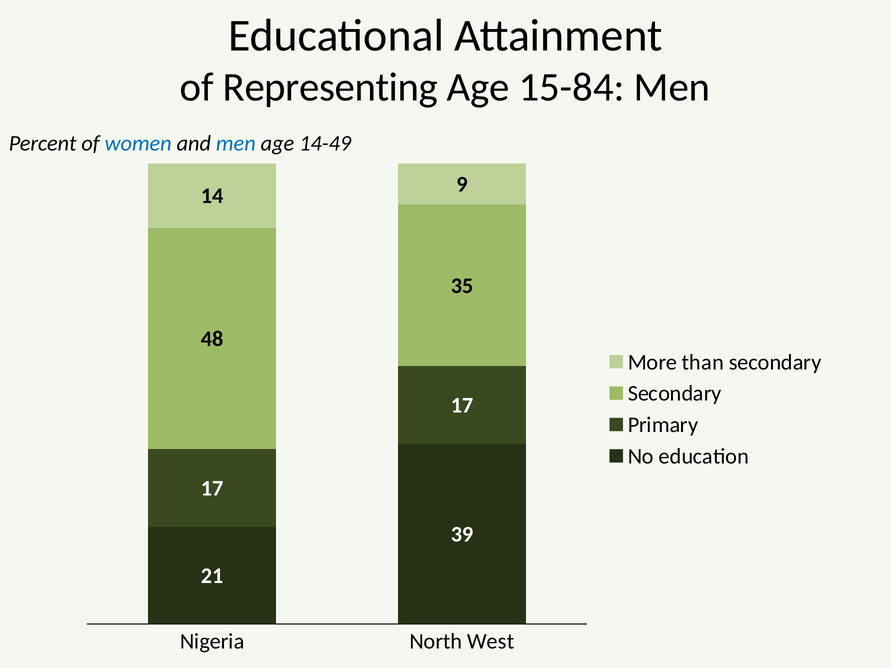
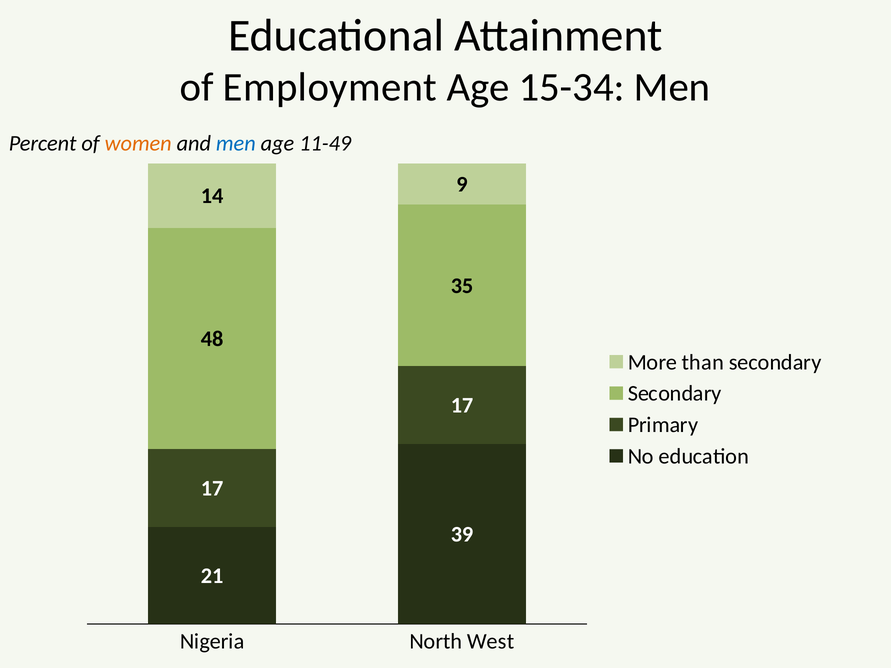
Representing: Representing -> Employment
15-84: 15-84 -> 15-34
women colour: blue -> orange
14-49: 14-49 -> 11-49
